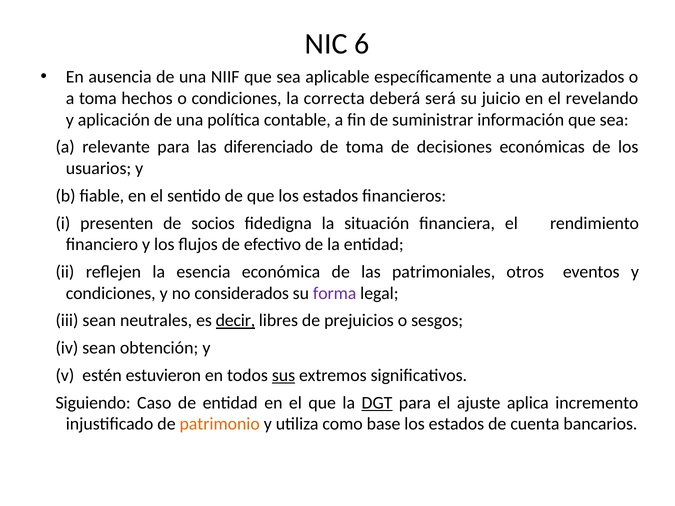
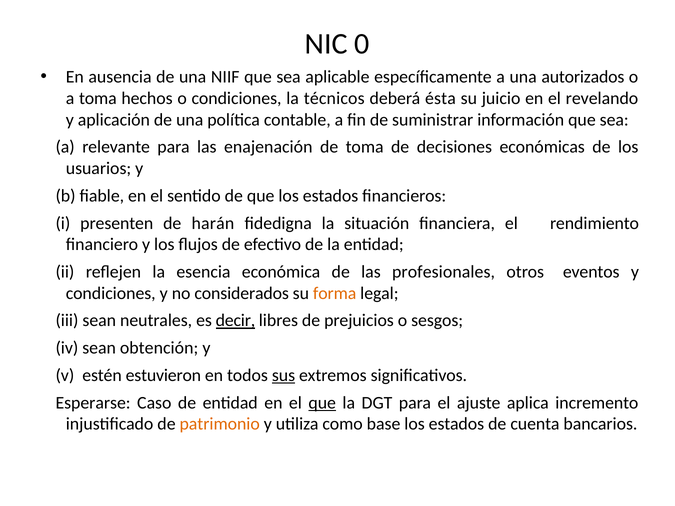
6: 6 -> 0
correcta: correcta -> técnicos
será: será -> ésta
diferenciado: diferenciado -> enajenación
socios: socios -> harán
patrimoniales: patrimoniales -> profesionales
forma colour: purple -> orange
Siguiendo: Siguiendo -> Esperarse
que at (322, 403) underline: none -> present
DGT underline: present -> none
